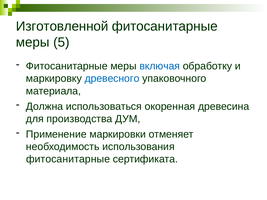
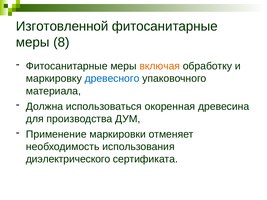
5: 5 -> 8
включая colour: blue -> orange
фитосанитарные at (68, 159): фитосанитарные -> диэлектрического
